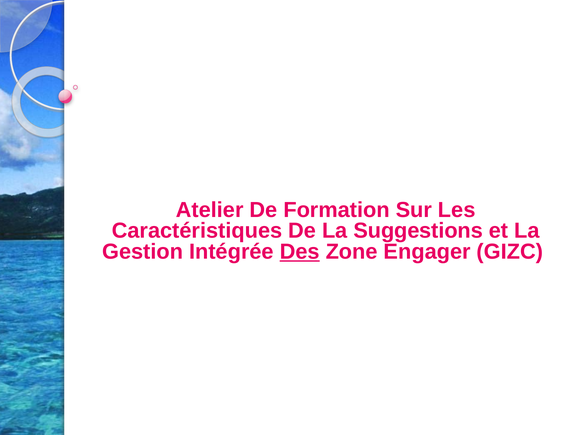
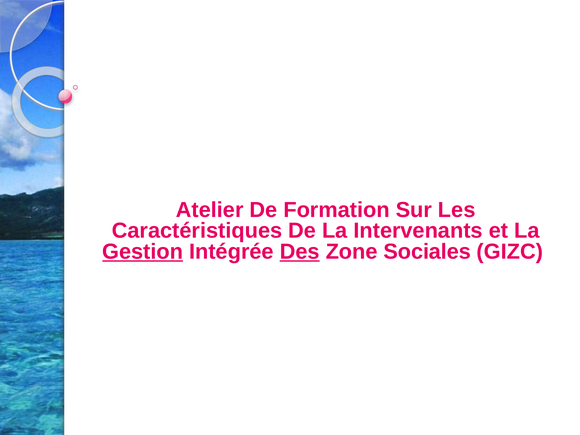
Suggestions: Suggestions -> Intervenants
Gestion underline: none -> present
Engager: Engager -> Sociales
